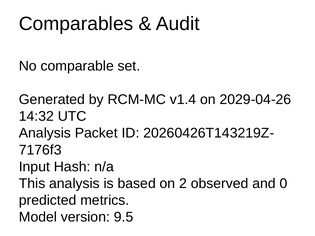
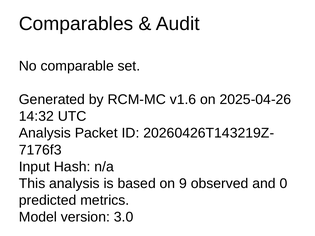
v1.4: v1.4 -> v1.6
2029-04-26: 2029-04-26 -> 2025-04-26
2: 2 -> 9
9.5: 9.5 -> 3.0
